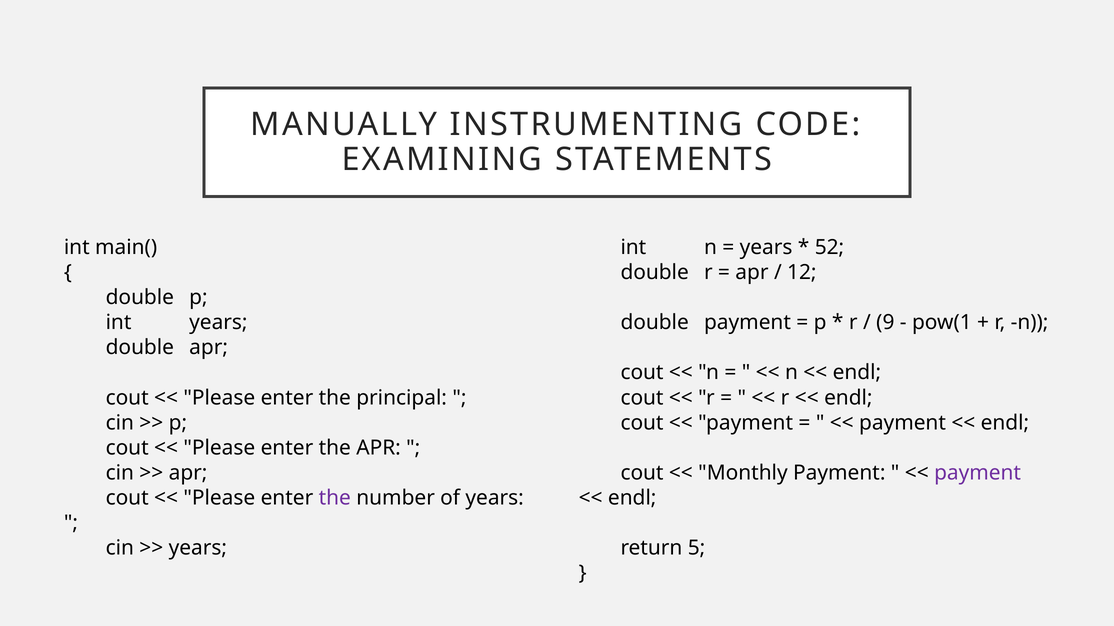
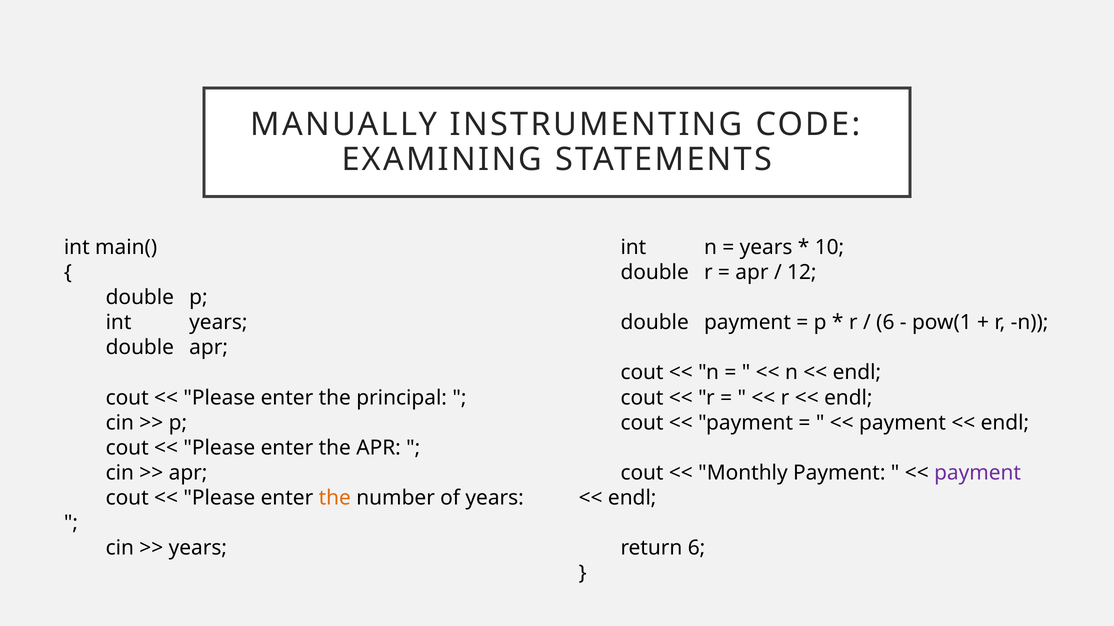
52: 52 -> 10
9 at (885, 323): 9 -> 6
the at (335, 498) colour: purple -> orange
return 5: 5 -> 6
